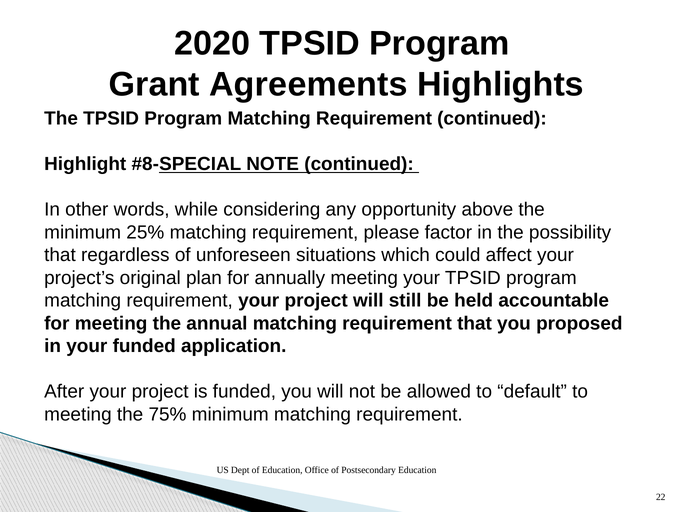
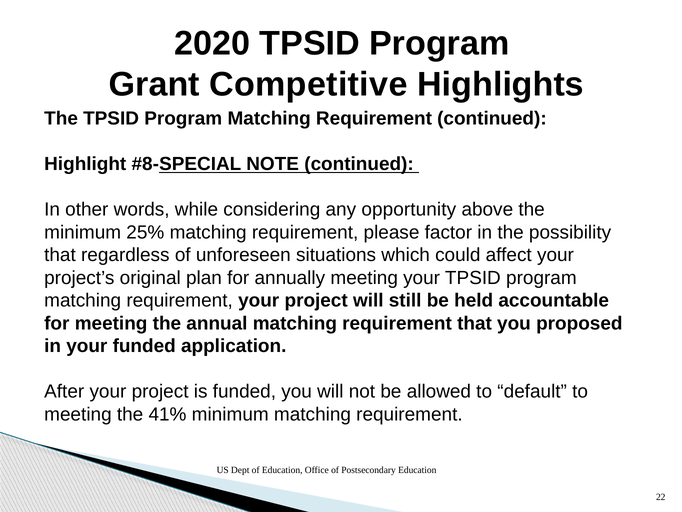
Agreements: Agreements -> Competitive
75%: 75% -> 41%
